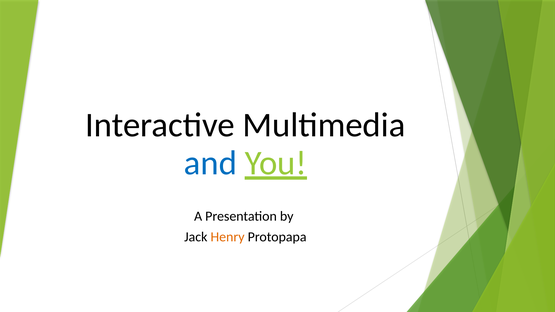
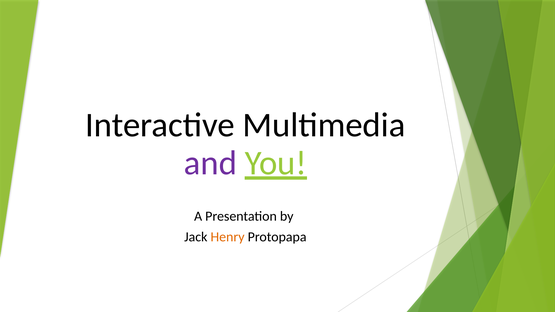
and colour: blue -> purple
